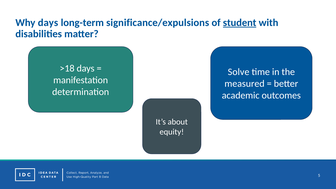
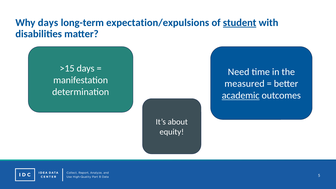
significance/expulsions: significance/expulsions -> expectation/expulsions
>18: >18 -> >15
Solve: Solve -> Need
academic underline: none -> present
